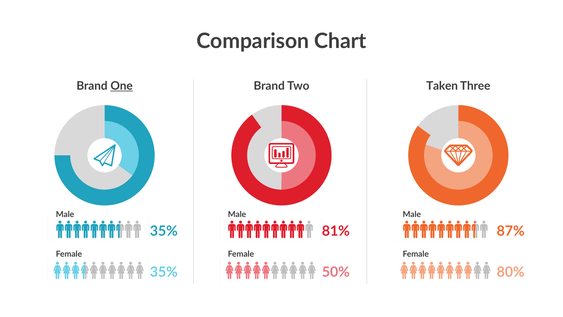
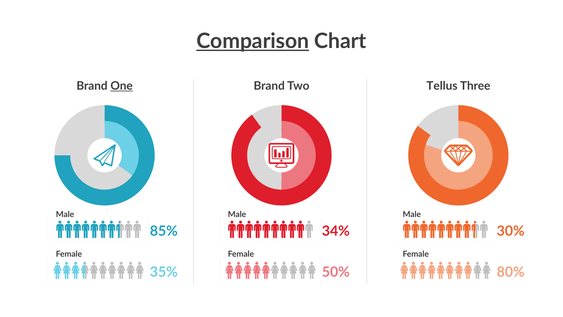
Comparison underline: none -> present
Taken: Taken -> Tellus
35% at (164, 231): 35% -> 85%
81%: 81% -> 34%
87%: 87% -> 30%
